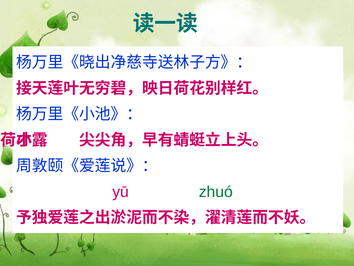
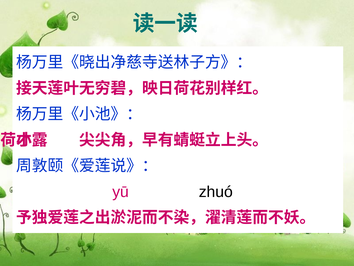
zhuó colour: green -> black
